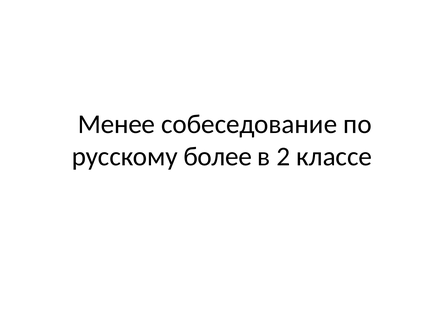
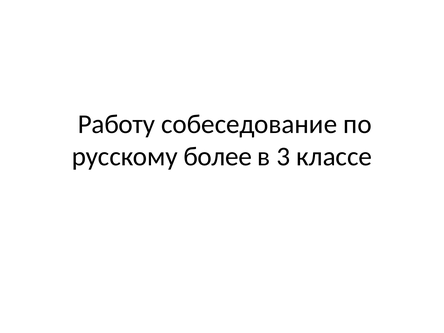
Менее: Менее -> Работу
2: 2 -> 3
